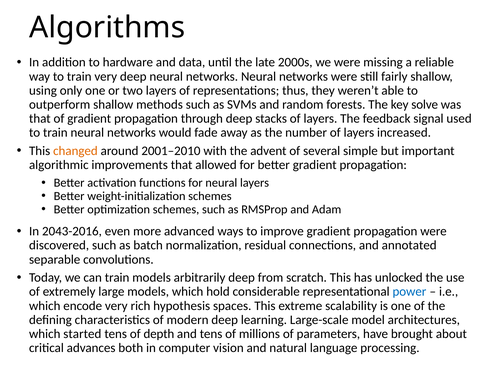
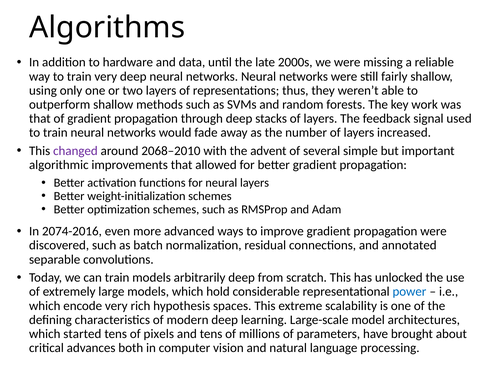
solve: solve -> work
changed colour: orange -> purple
2001–2010: 2001–2010 -> 2068–2010
2043-2016: 2043-2016 -> 2074-2016
depth: depth -> pixels
